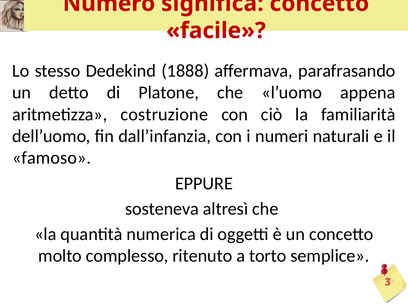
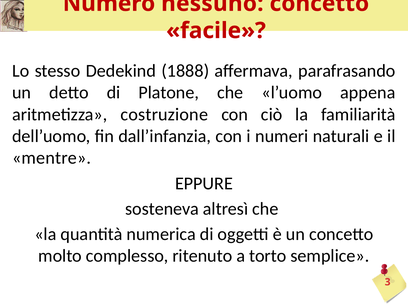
significa: significa -> nessuno
famoso: famoso -> mentre
